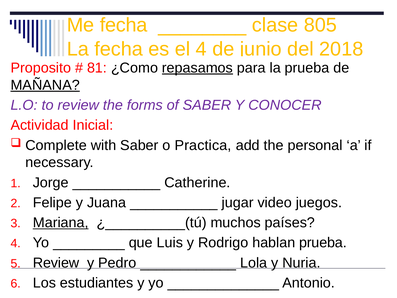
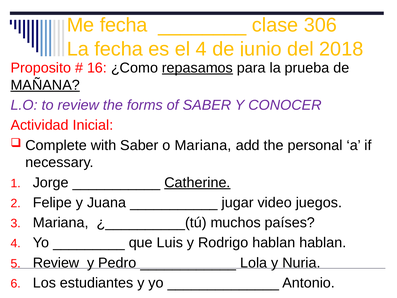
805: 805 -> 306
81: 81 -> 16
o Practica: Practica -> Mariana
Catherine underline: none -> present
Mariana at (61, 222) underline: present -> none
hablan prueba: prueba -> hablan
